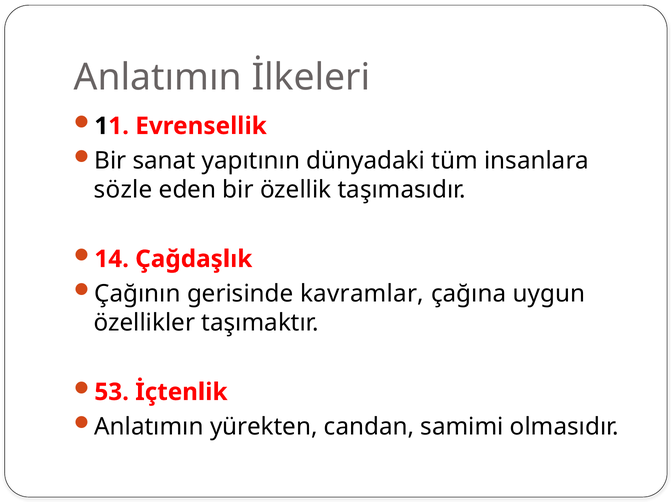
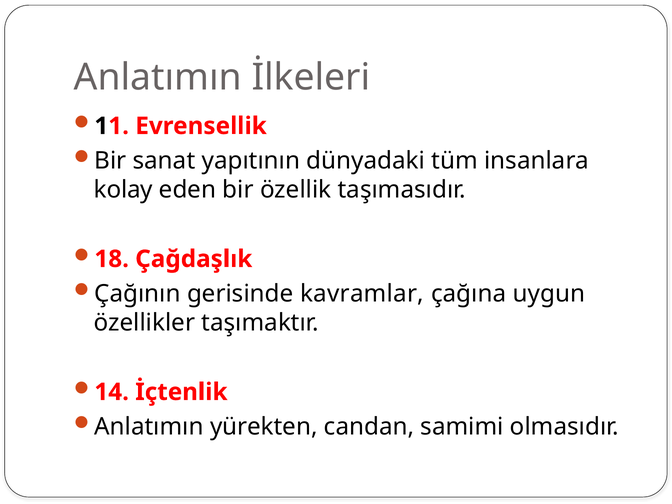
sözle: sözle -> kolay
14: 14 -> 18
53: 53 -> 14
